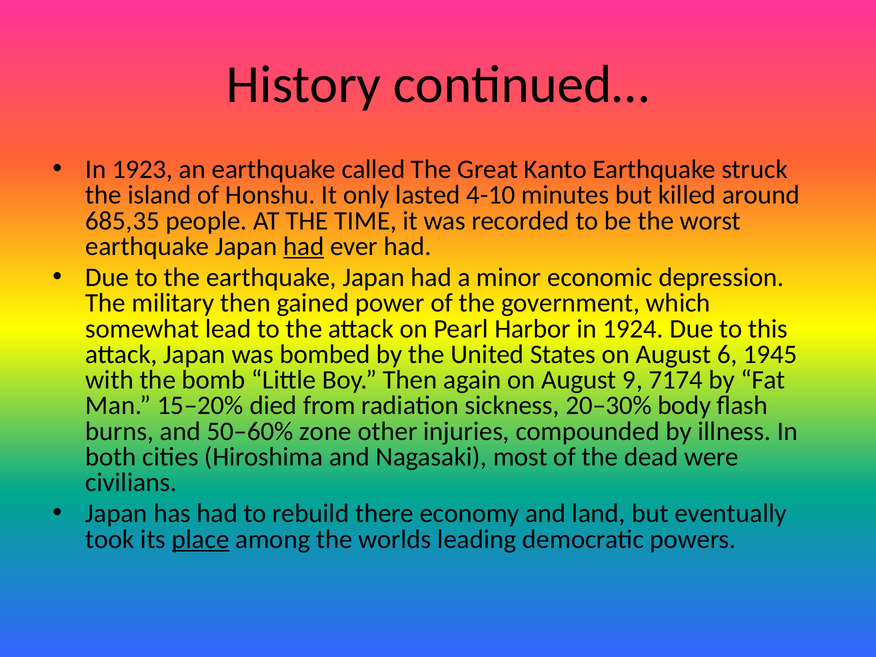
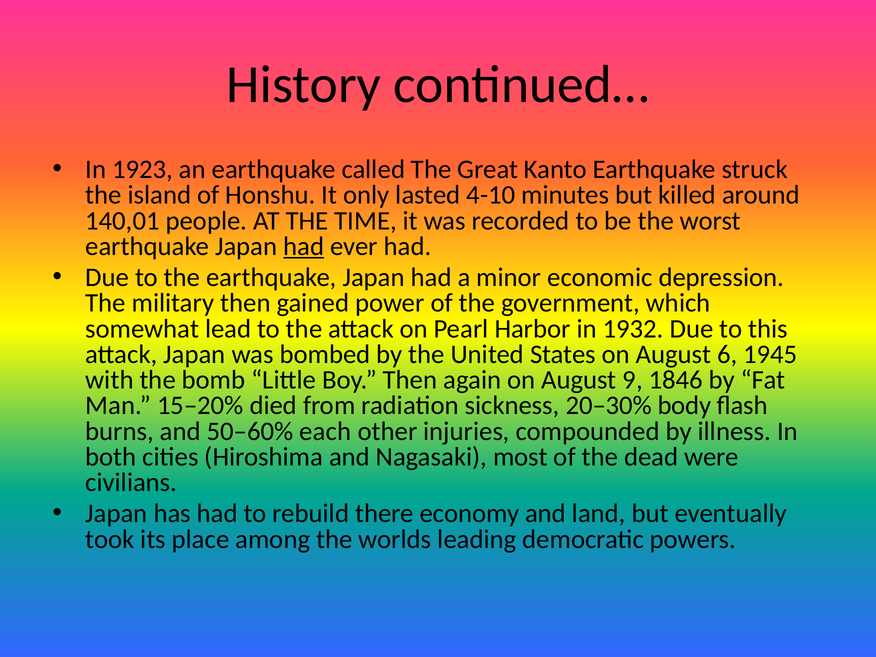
685,35: 685,35 -> 140,01
1924: 1924 -> 1932
7174: 7174 -> 1846
zone: zone -> each
place underline: present -> none
